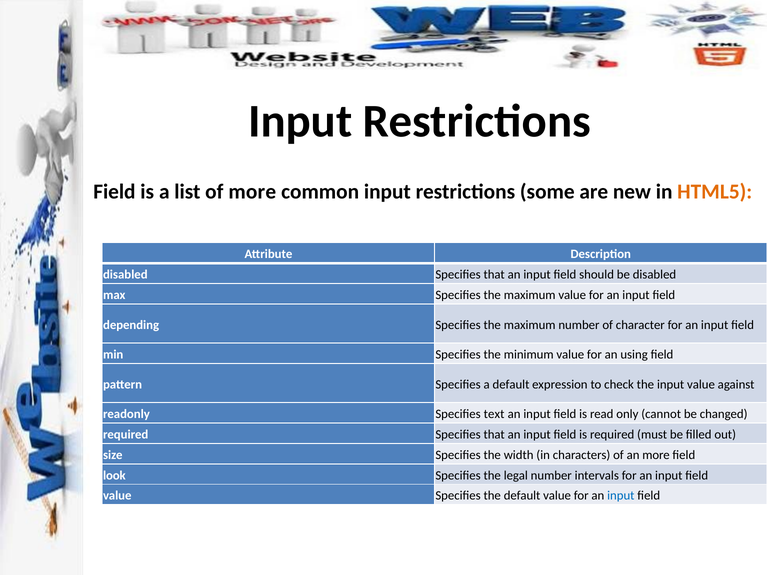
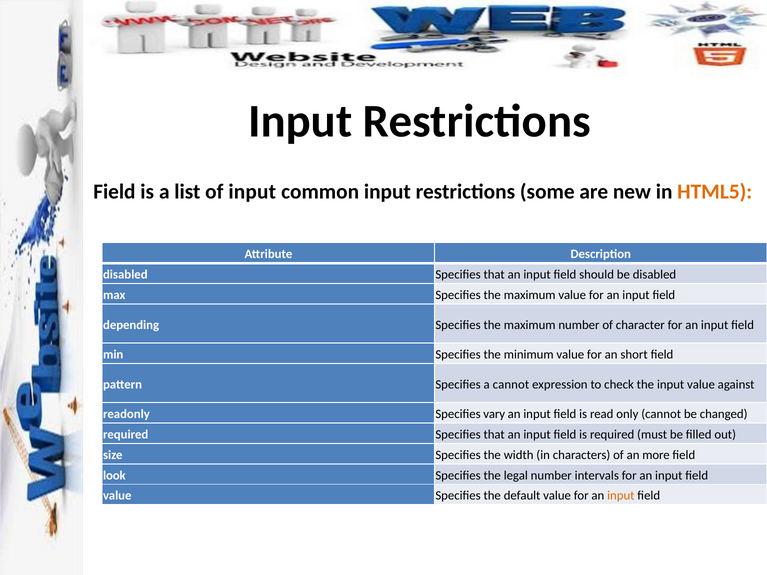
of more: more -> input
using: using -> short
a default: default -> cannot
text: text -> vary
input at (621, 496) colour: blue -> orange
